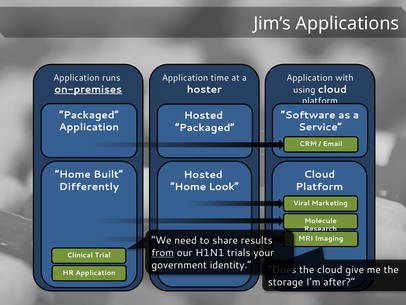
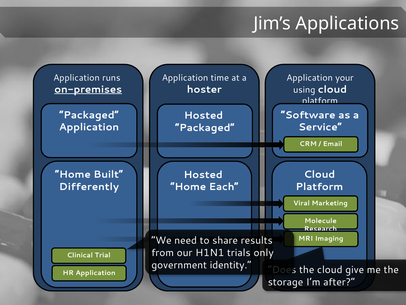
with: with -> your
Look: Look -> Each
from underline: present -> none
your: your -> only
